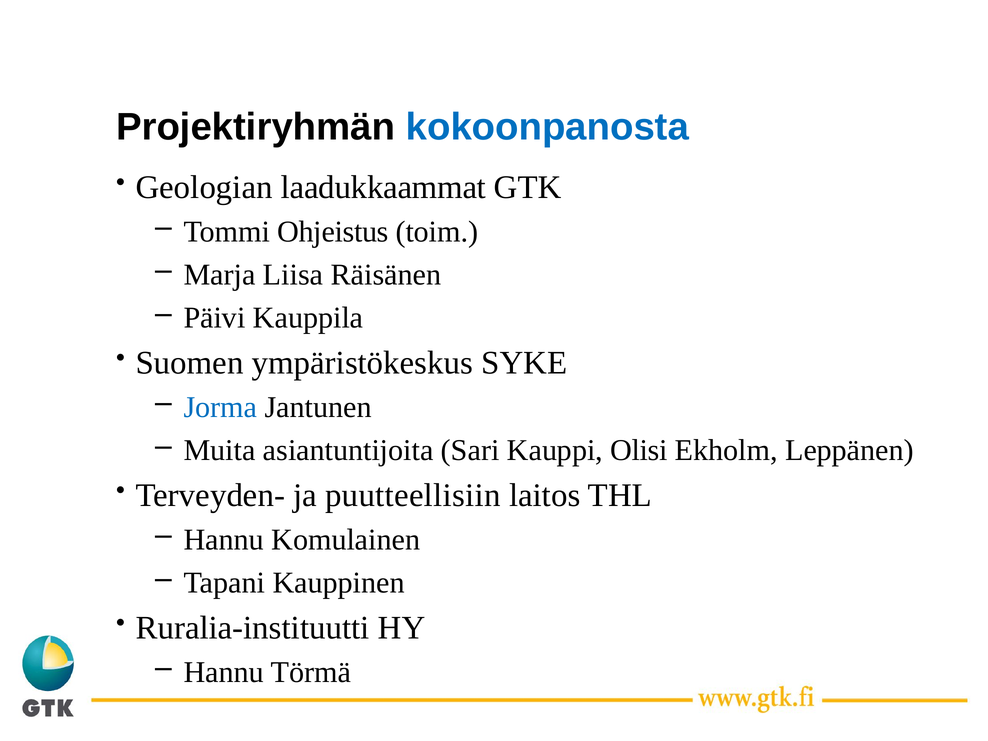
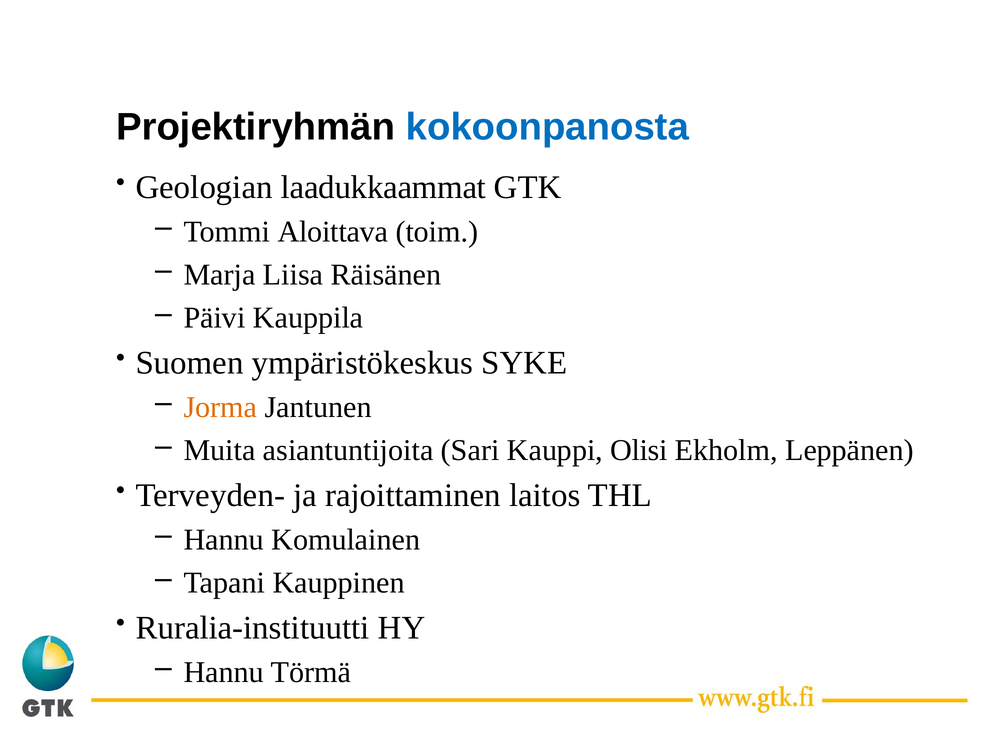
Ohjeistus: Ohjeistus -> Aloittava
Jorma colour: blue -> orange
puutteellisiin: puutteellisiin -> rajoittaminen
